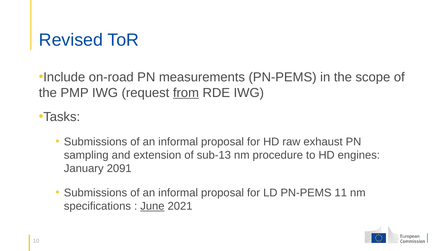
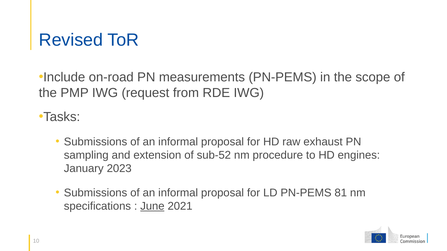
from underline: present -> none
sub-13: sub-13 -> sub-52
2091: 2091 -> 2023
11: 11 -> 81
